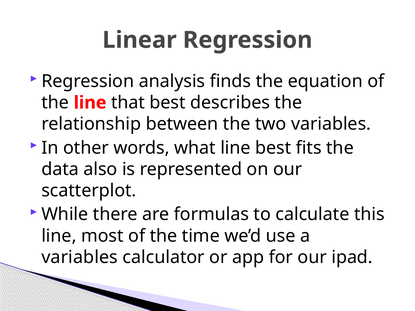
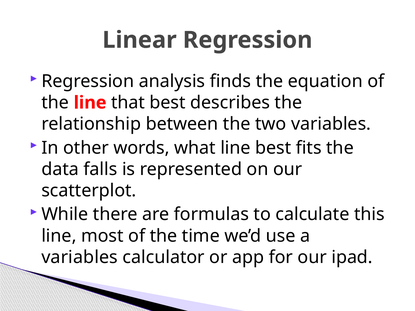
also: also -> falls
